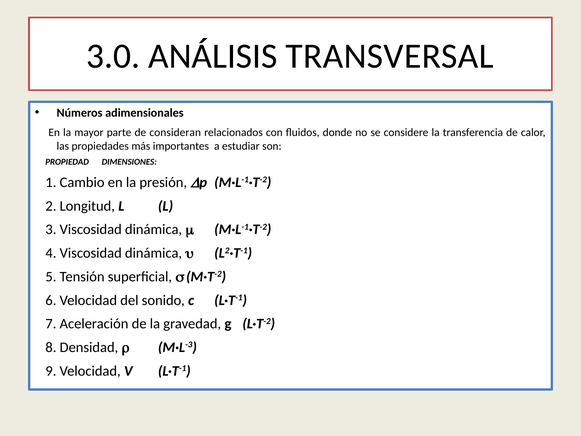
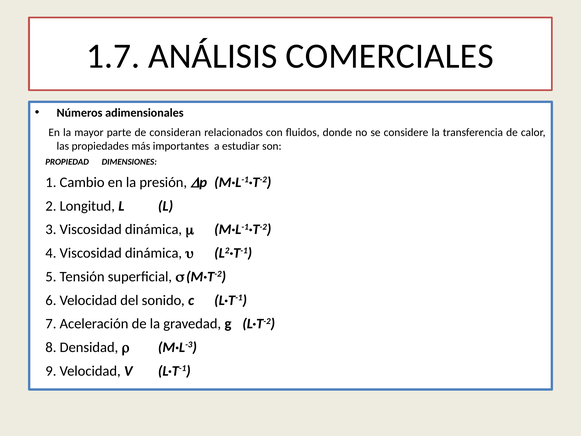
3.0: 3.0 -> 1.7
TRANSVERSAL: TRANSVERSAL -> COMERCIALES
